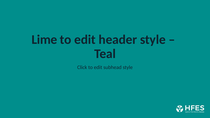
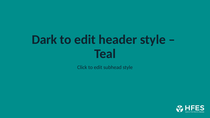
Lime: Lime -> Dark
